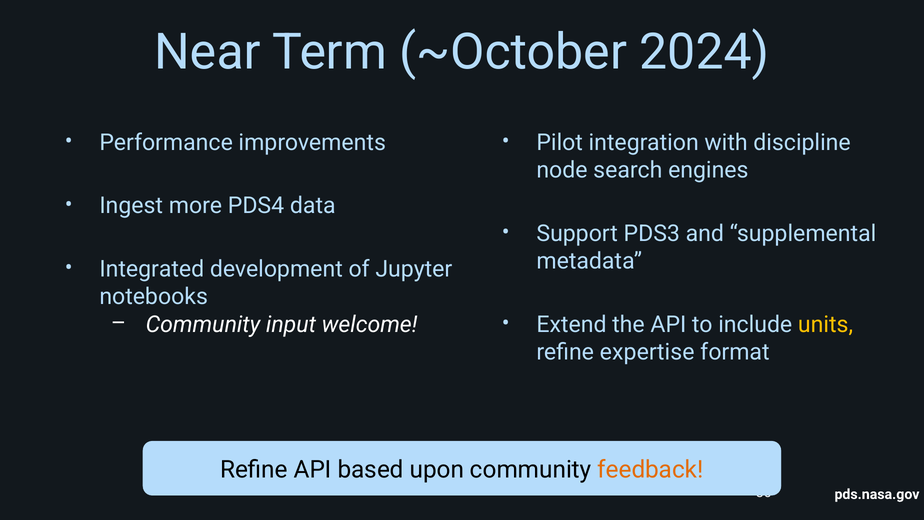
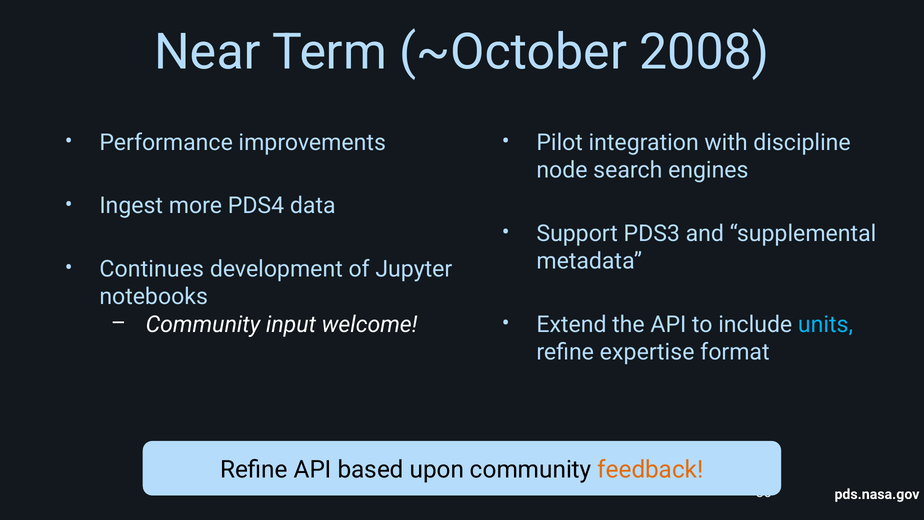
2024: 2024 -> 2008
Integrated: Integrated -> Continues
units colour: yellow -> light blue
